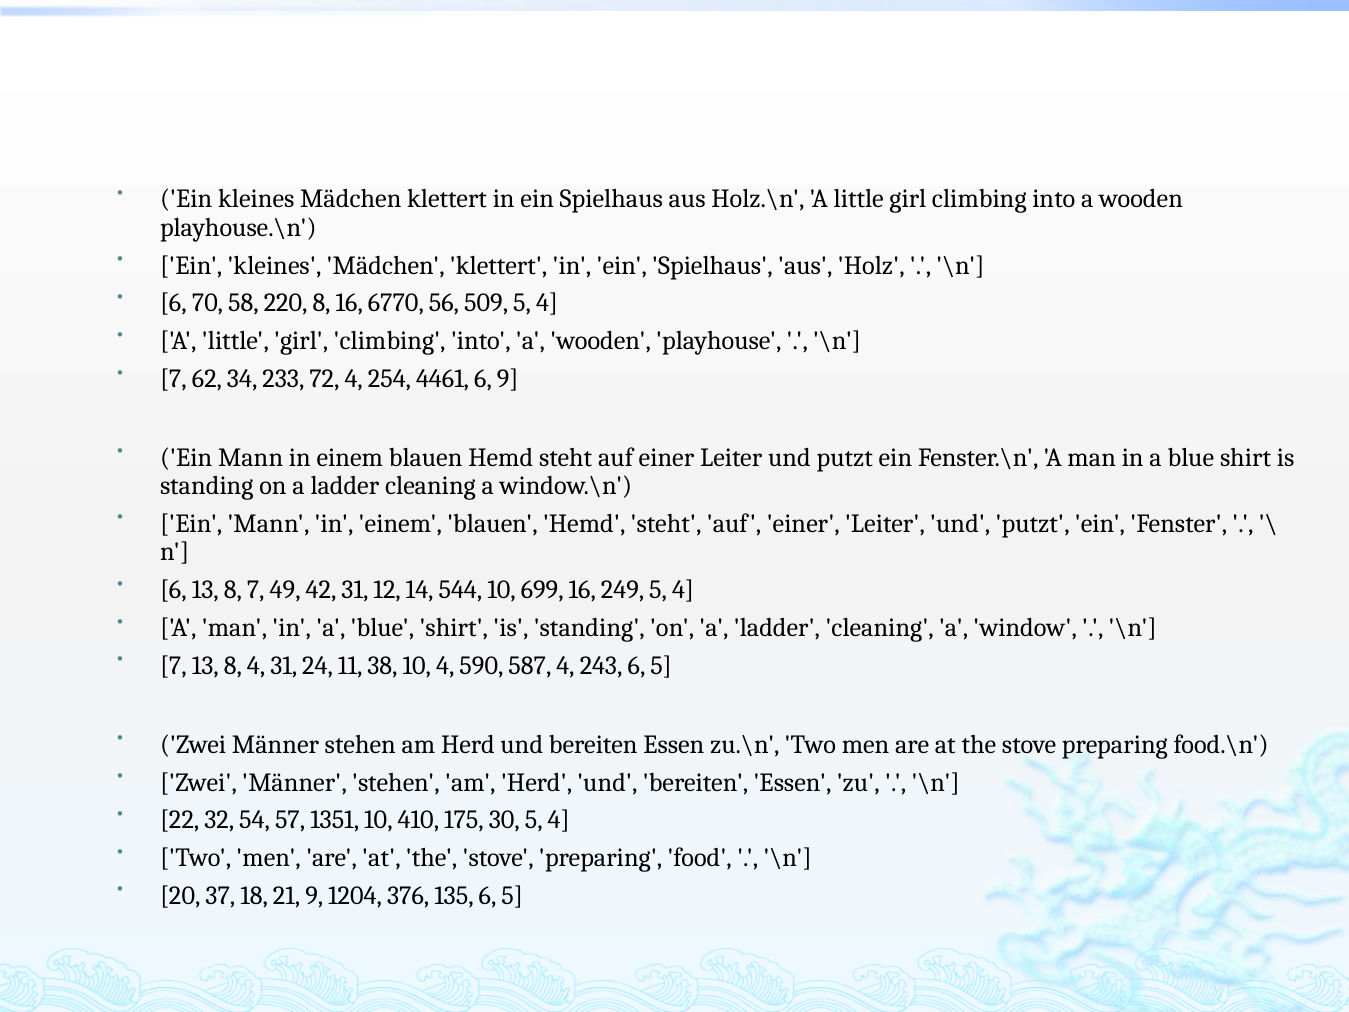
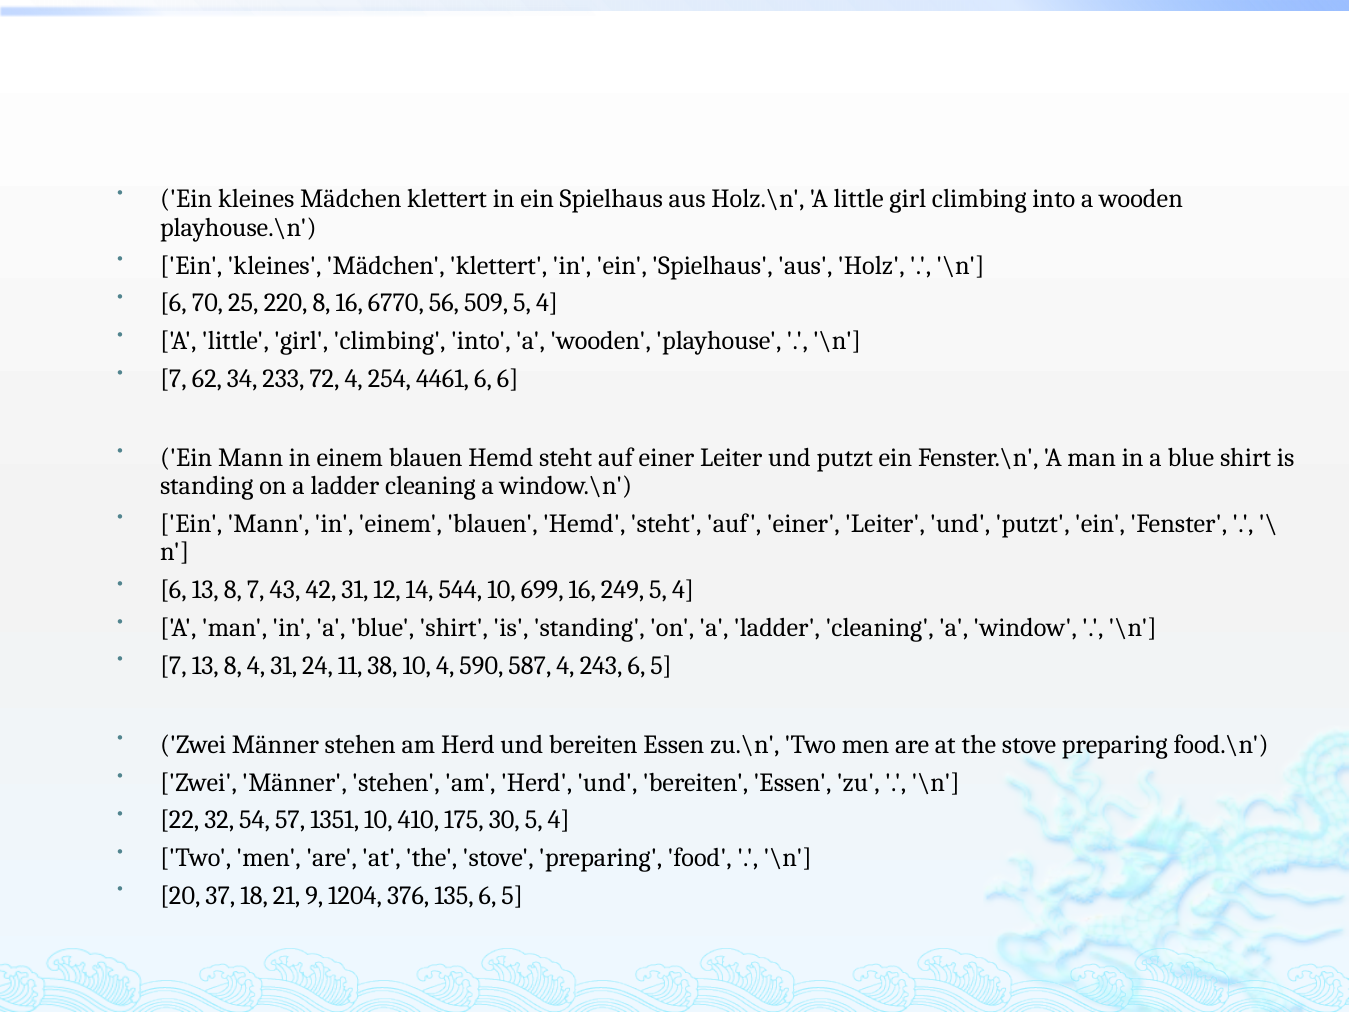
58: 58 -> 25
6 9: 9 -> 6
49: 49 -> 43
